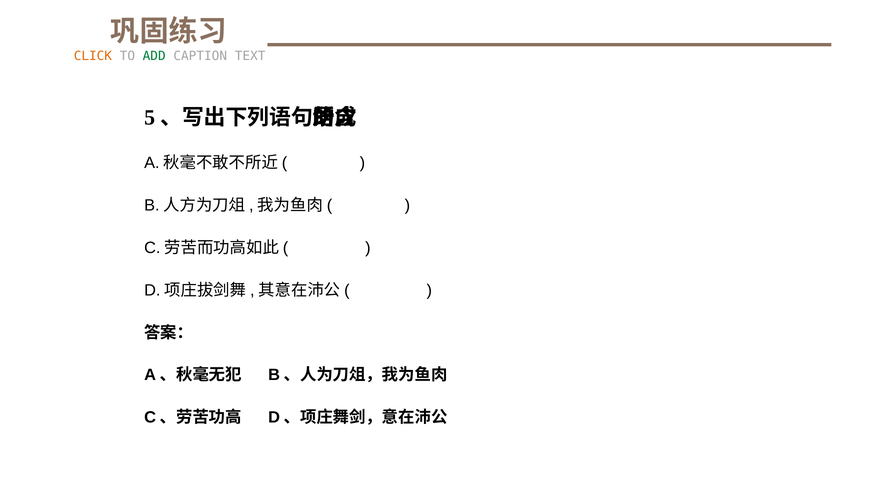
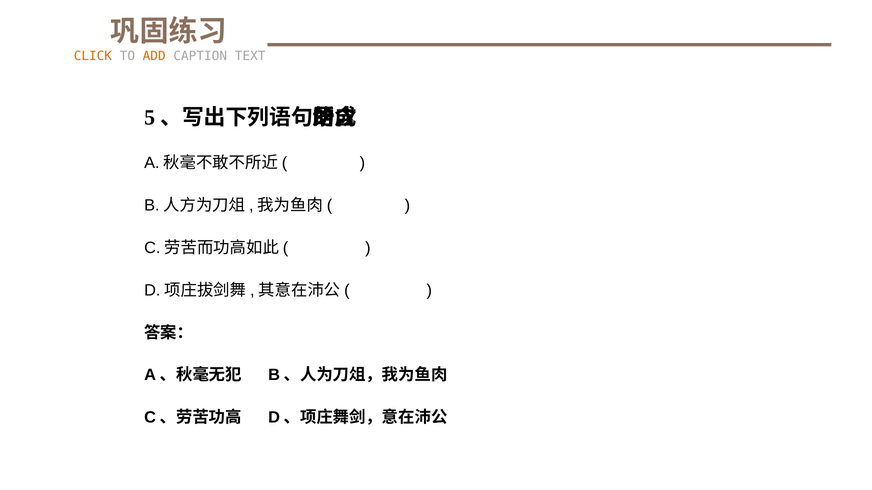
ADD colour: green -> orange
